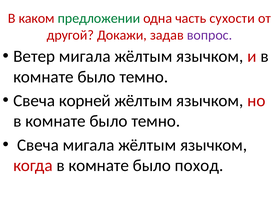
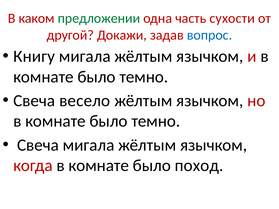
вопрос colour: purple -> blue
Ветер: Ветер -> Книгу
корней: корней -> весело
